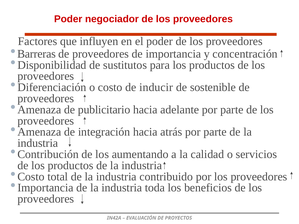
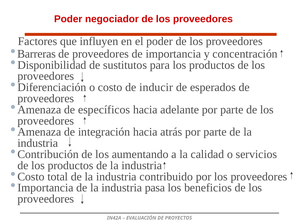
sostenible: sostenible -> esperados
publicitario: publicitario -> específicos
toda: toda -> pasa
